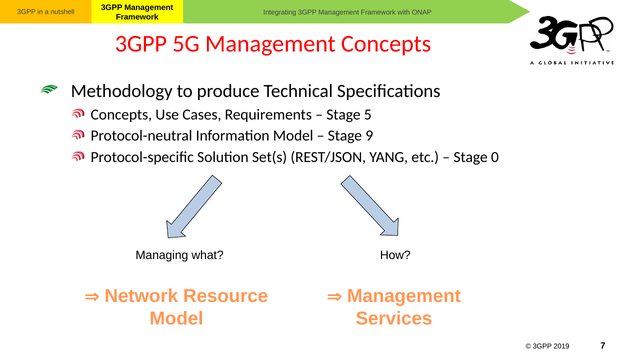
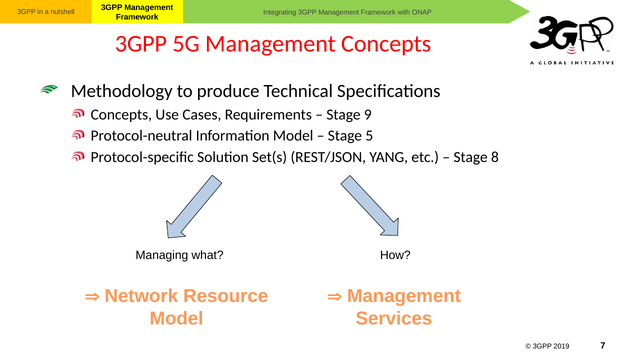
5: 5 -> 9
9: 9 -> 5
0: 0 -> 8
